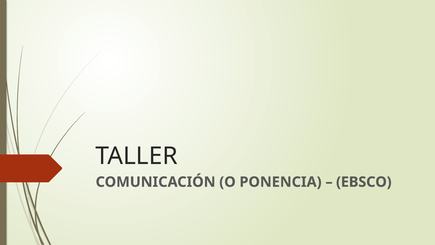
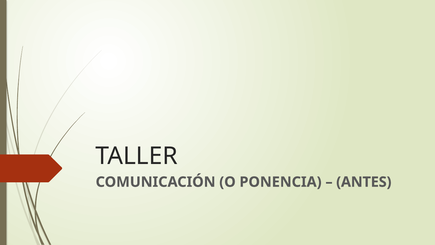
EBSCO: EBSCO -> ANTES
